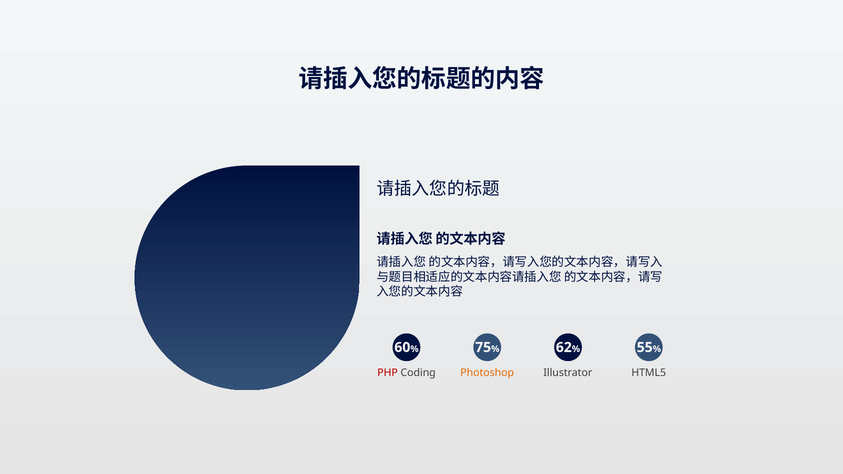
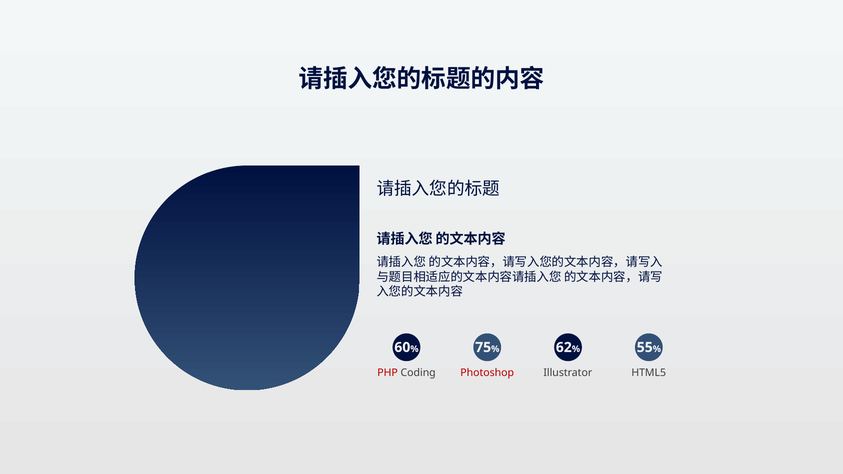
Photoshop colour: orange -> red
